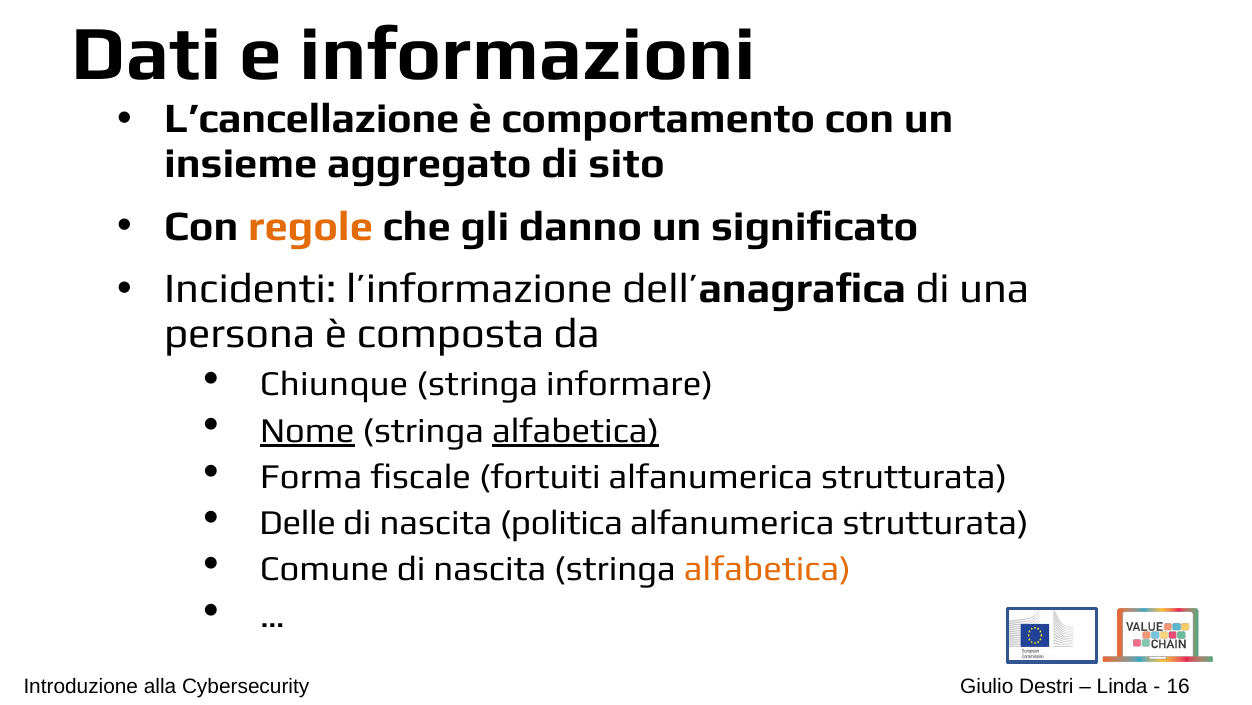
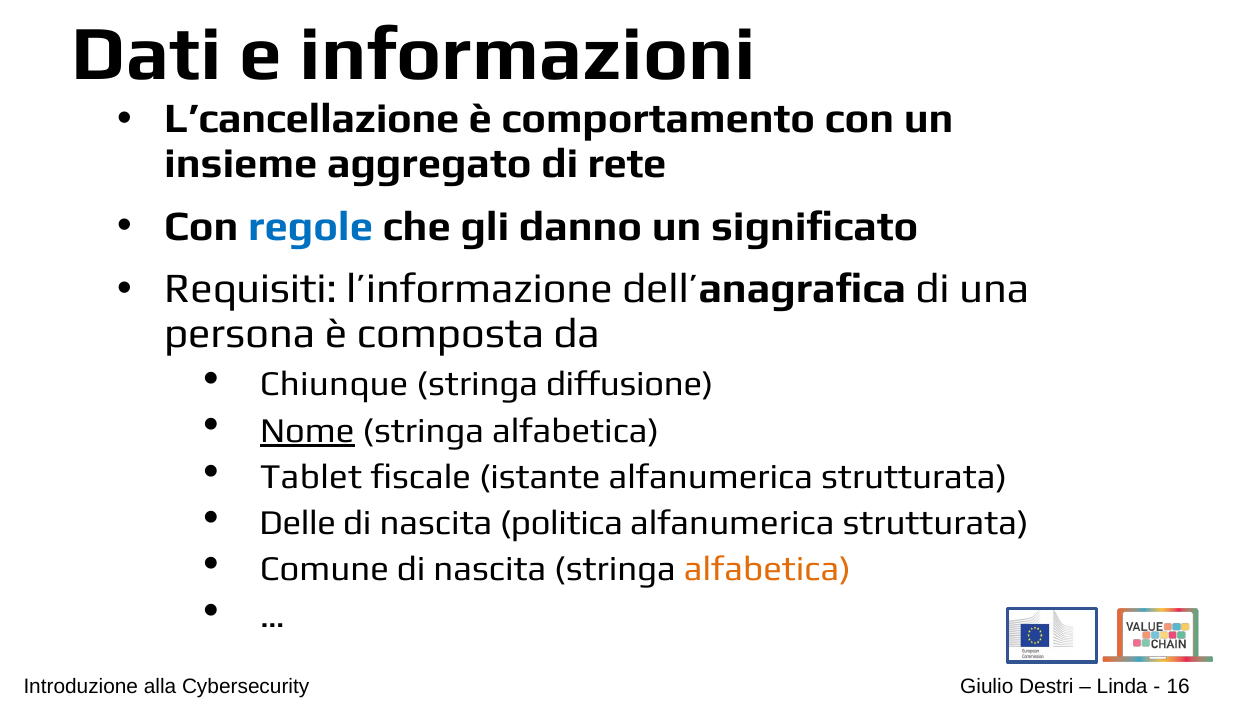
sito: sito -> rete
regole colour: orange -> blue
Incidenti: Incidenti -> Requisiti
informare: informare -> diffusione
alfabetica at (576, 430) underline: present -> none
Forma: Forma -> Tablet
fortuiti: fortuiti -> istante
